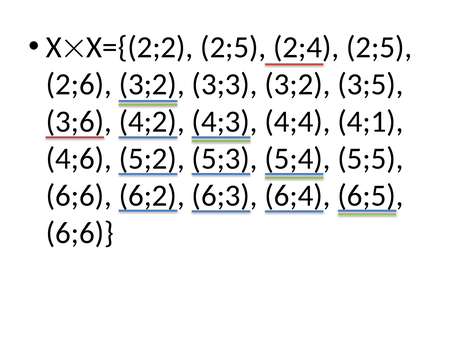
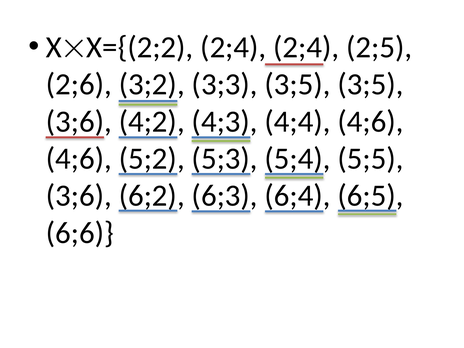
2;5 at (233, 47): 2;5 -> 2;4
3;3 3;2: 3;2 -> 3;5
4;4 4;1: 4;1 -> 4;6
6;6 at (79, 196): 6;6 -> 3;6
